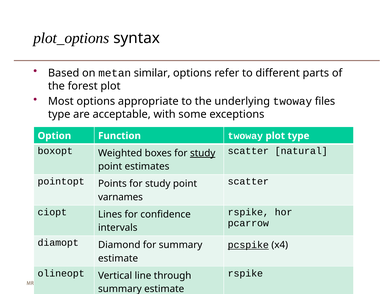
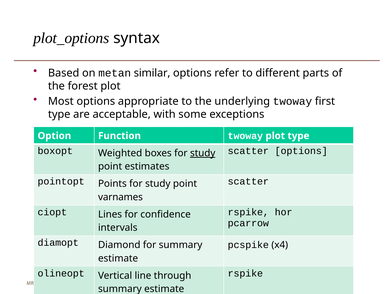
files: files -> first
scatter natural: natural -> options
pcspike underline: present -> none
